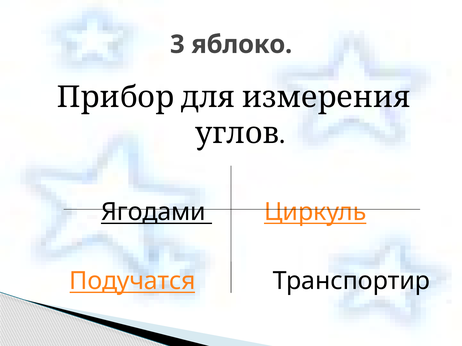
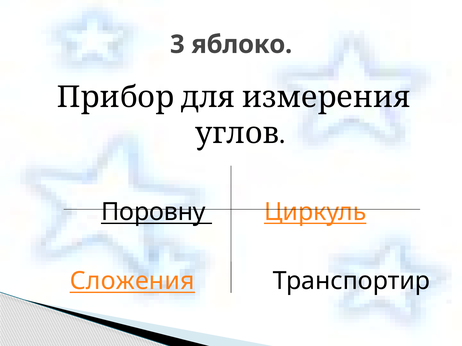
Ягодами: Ягодами -> Поровну
Подучатся: Подучатся -> Сложения
